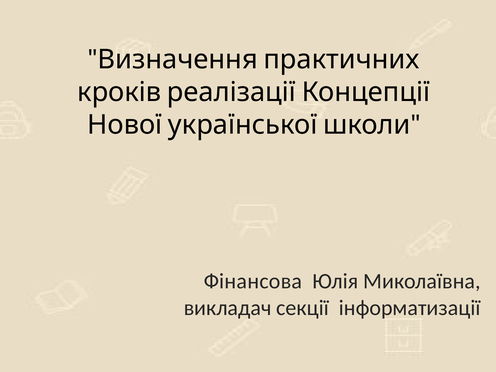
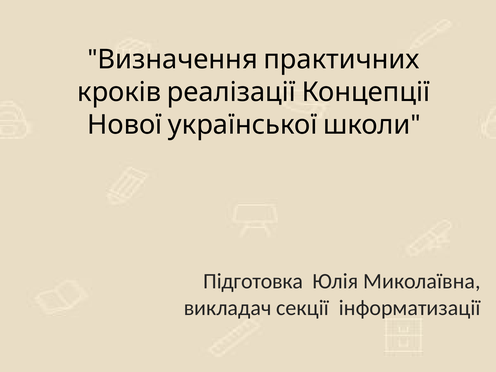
Фінансова: Фінансова -> Підготовка
